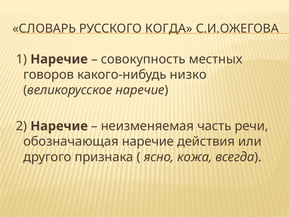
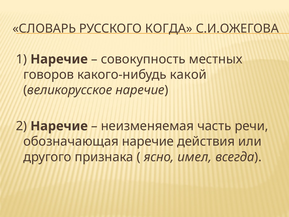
низко: низко -> какой
кожа: кожа -> имел
